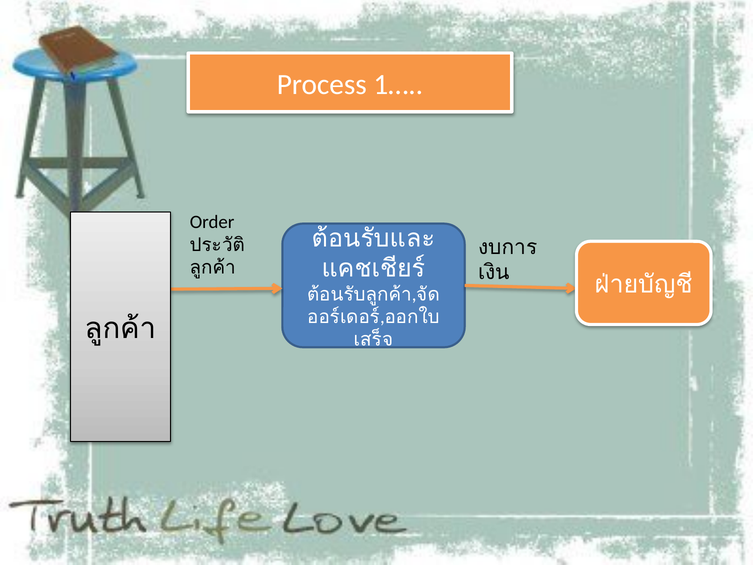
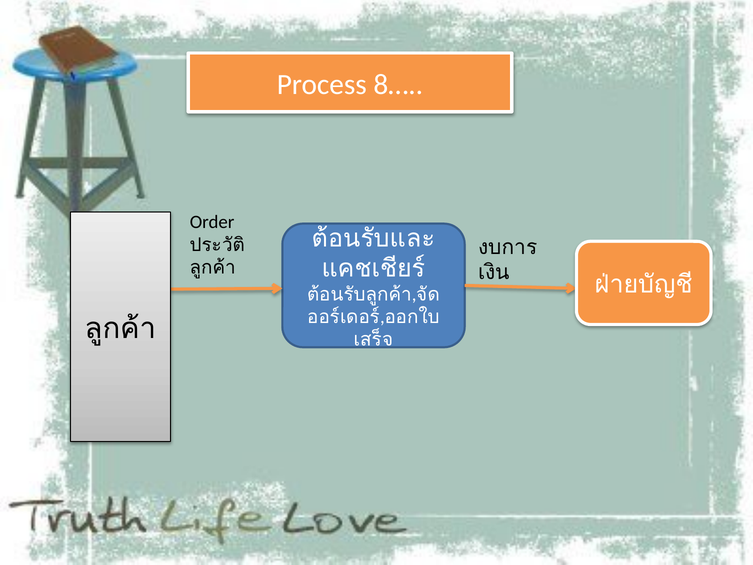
1…: 1… -> 8…
